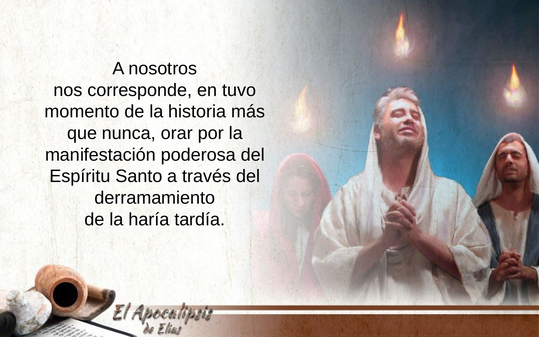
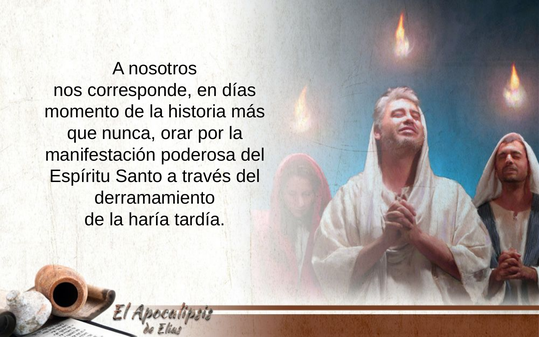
tuvo: tuvo -> días
